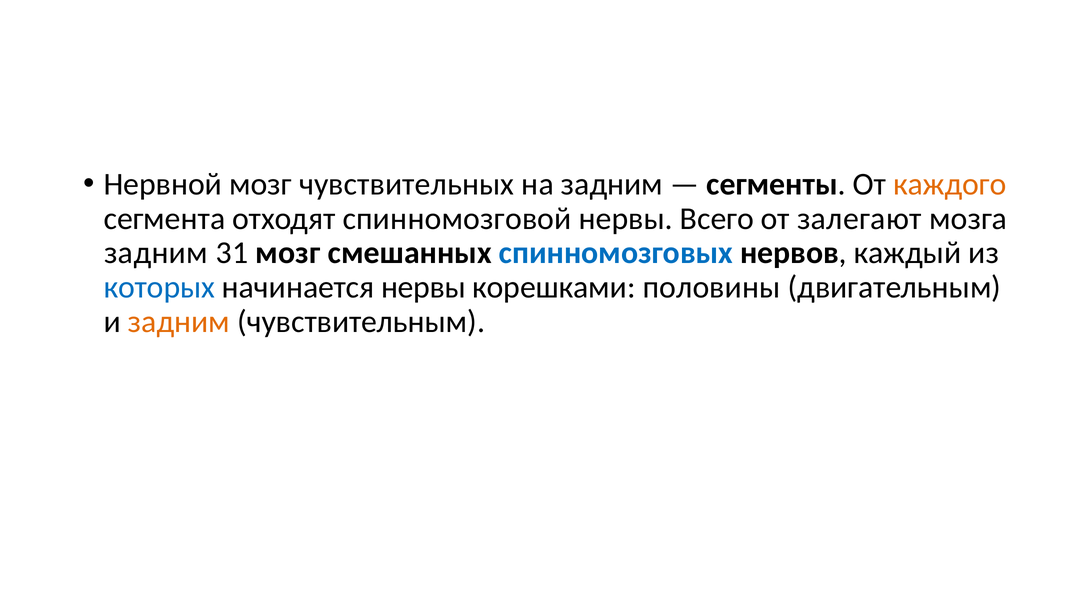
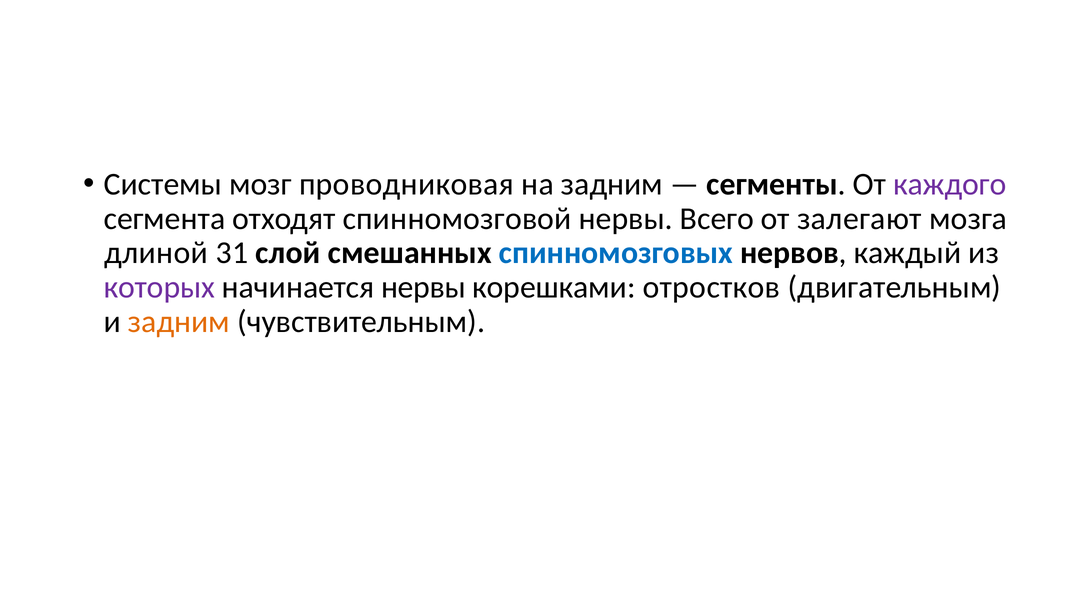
Нервной: Нервной -> Системы
чувствительных: чувствительных -> проводниковая
каждого colour: orange -> purple
задним at (156, 253): задним -> длиной
31 мозг: мозг -> слой
которых colour: blue -> purple
половины: половины -> отростков
